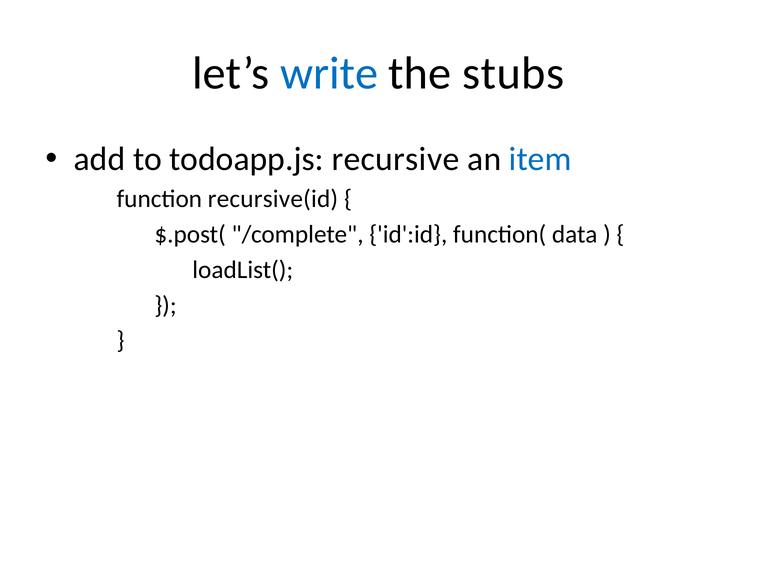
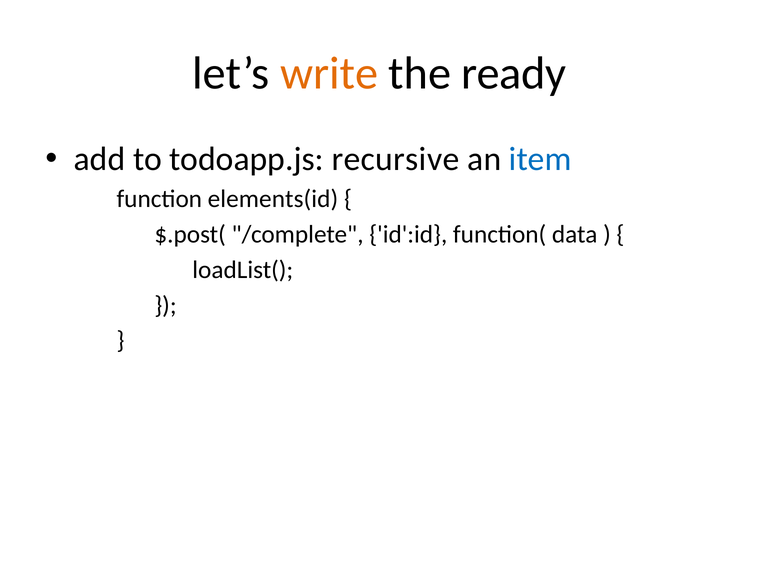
write colour: blue -> orange
stubs: stubs -> ready
recursive(id: recursive(id -> elements(id
